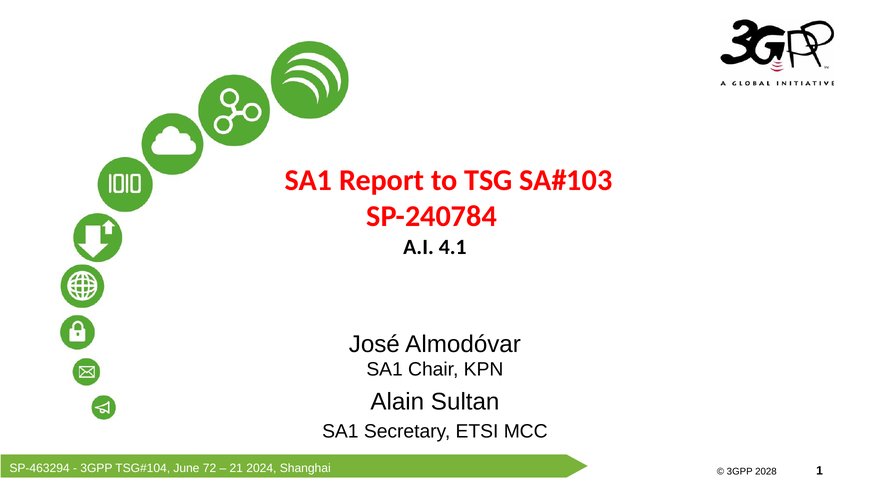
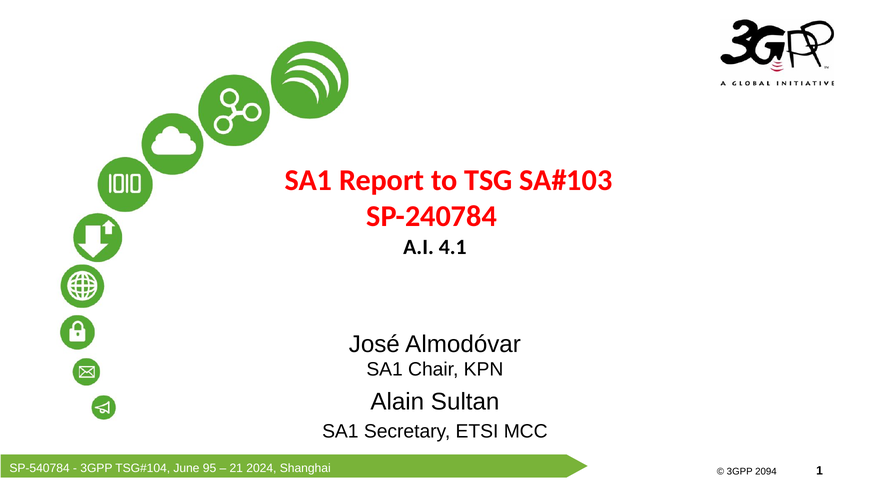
SP-463294: SP-463294 -> SP-540784
72: 72 -> 95
2028: 2028 -> 2094
